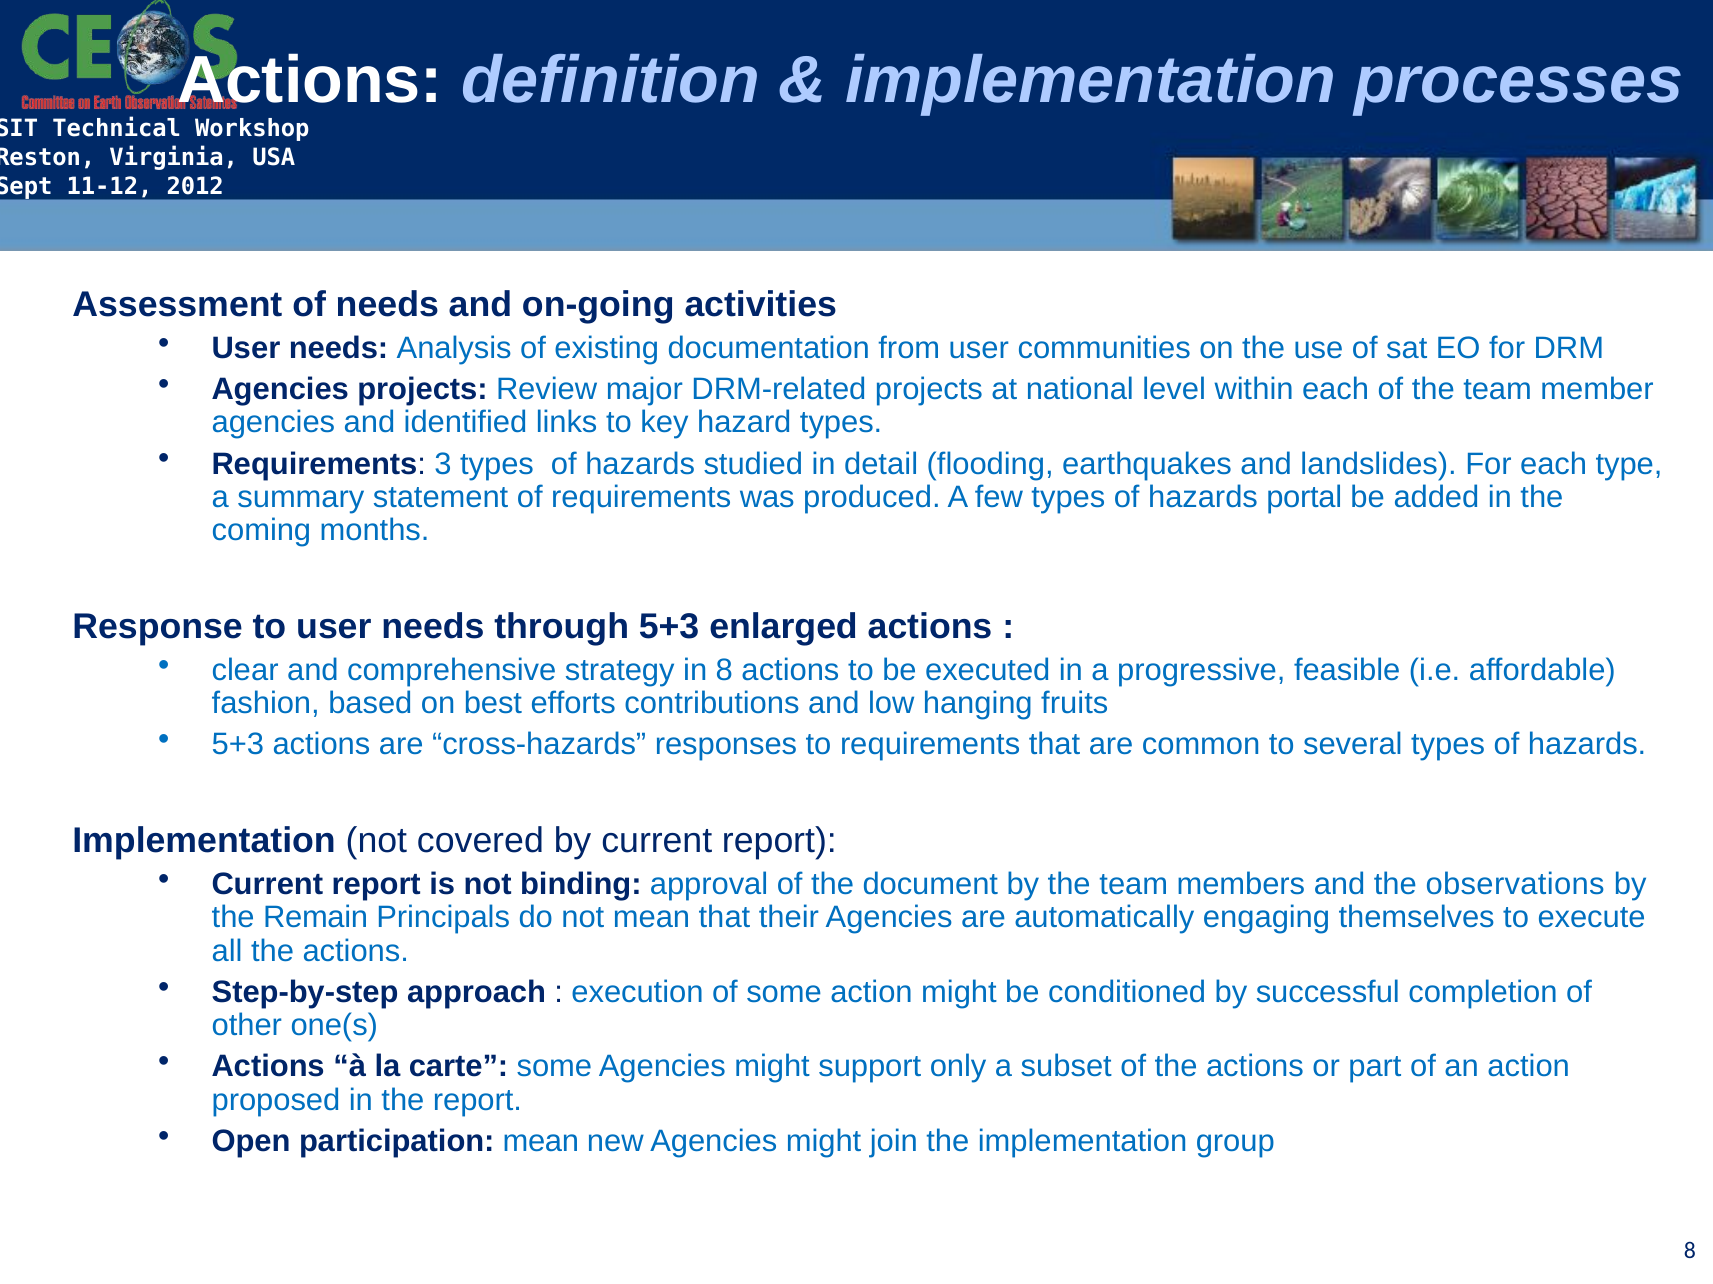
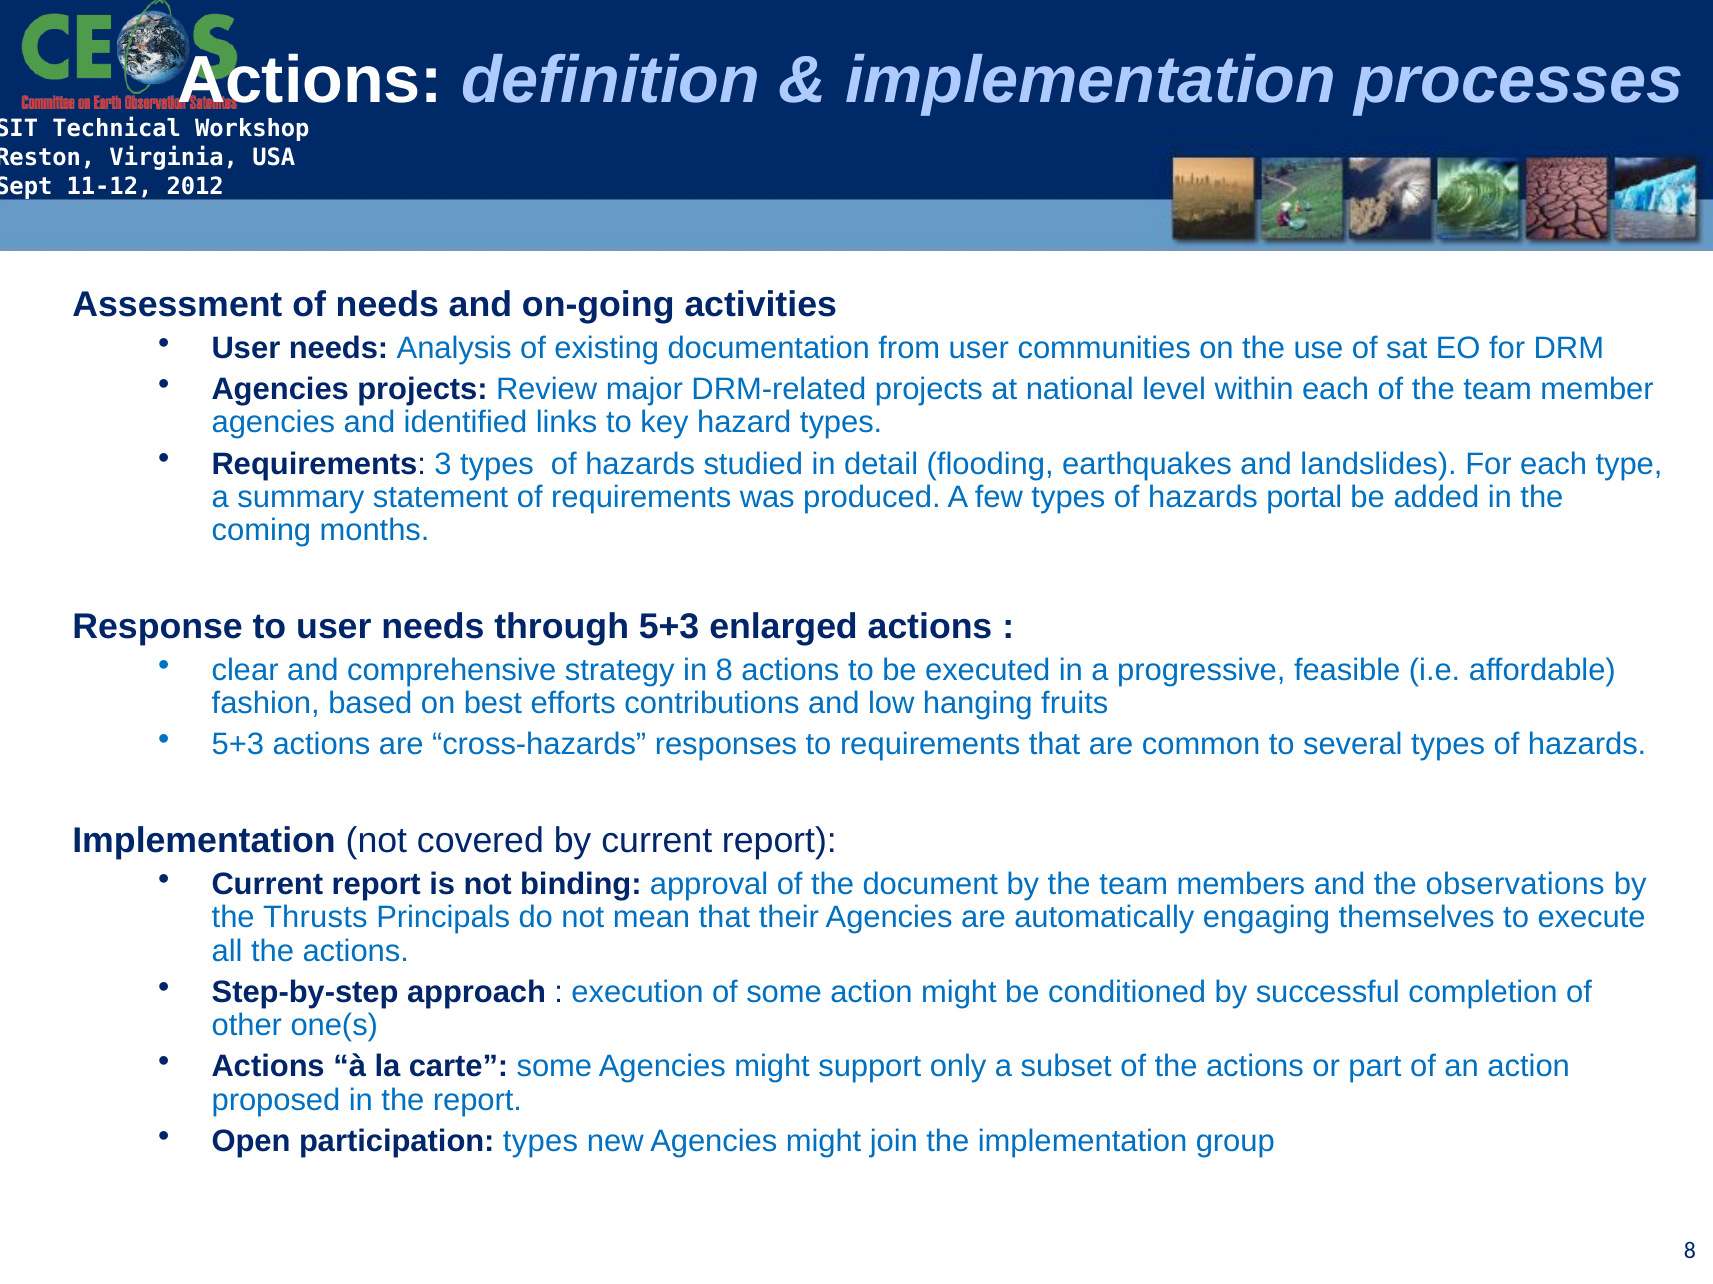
Remain: Remain -> Thrusts
participation mean: mean -> types
